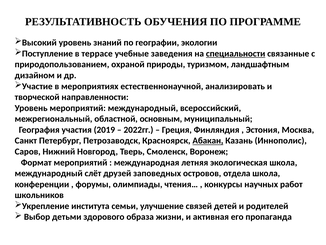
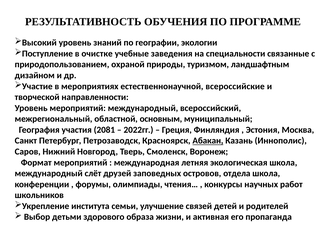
террасе: террасе -> очистке
специальности underline: present -> none
анализировать: анализировать -> всероссийские
2019: 2019 -> 2081
